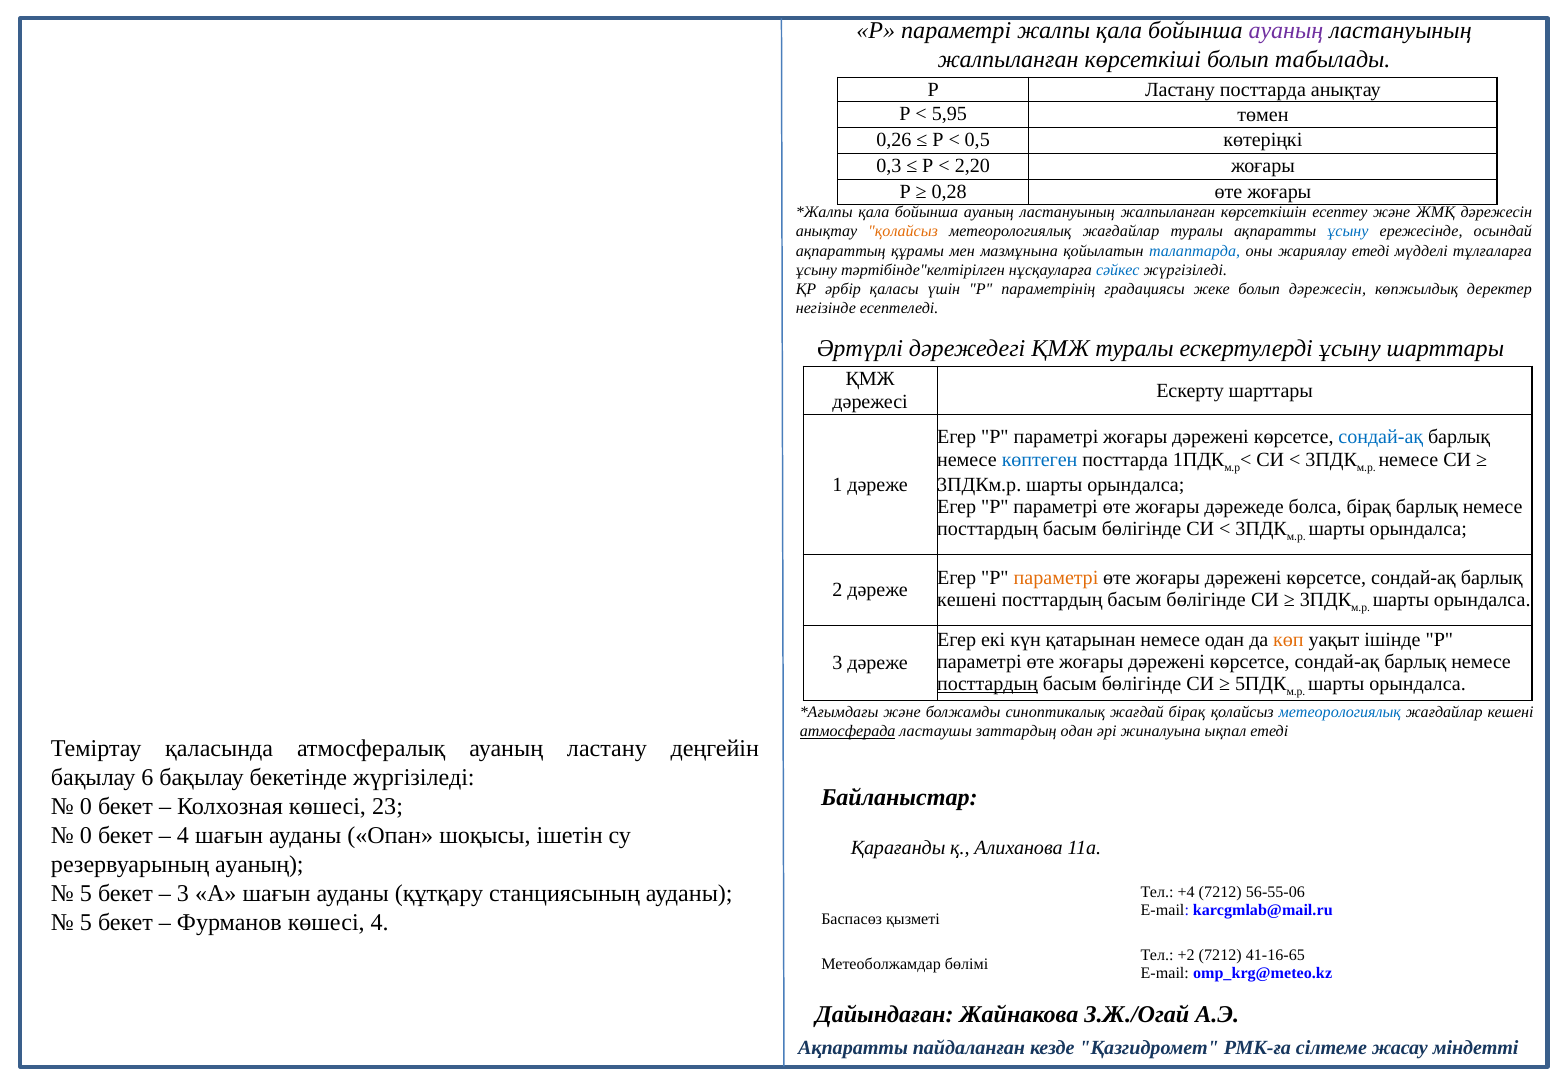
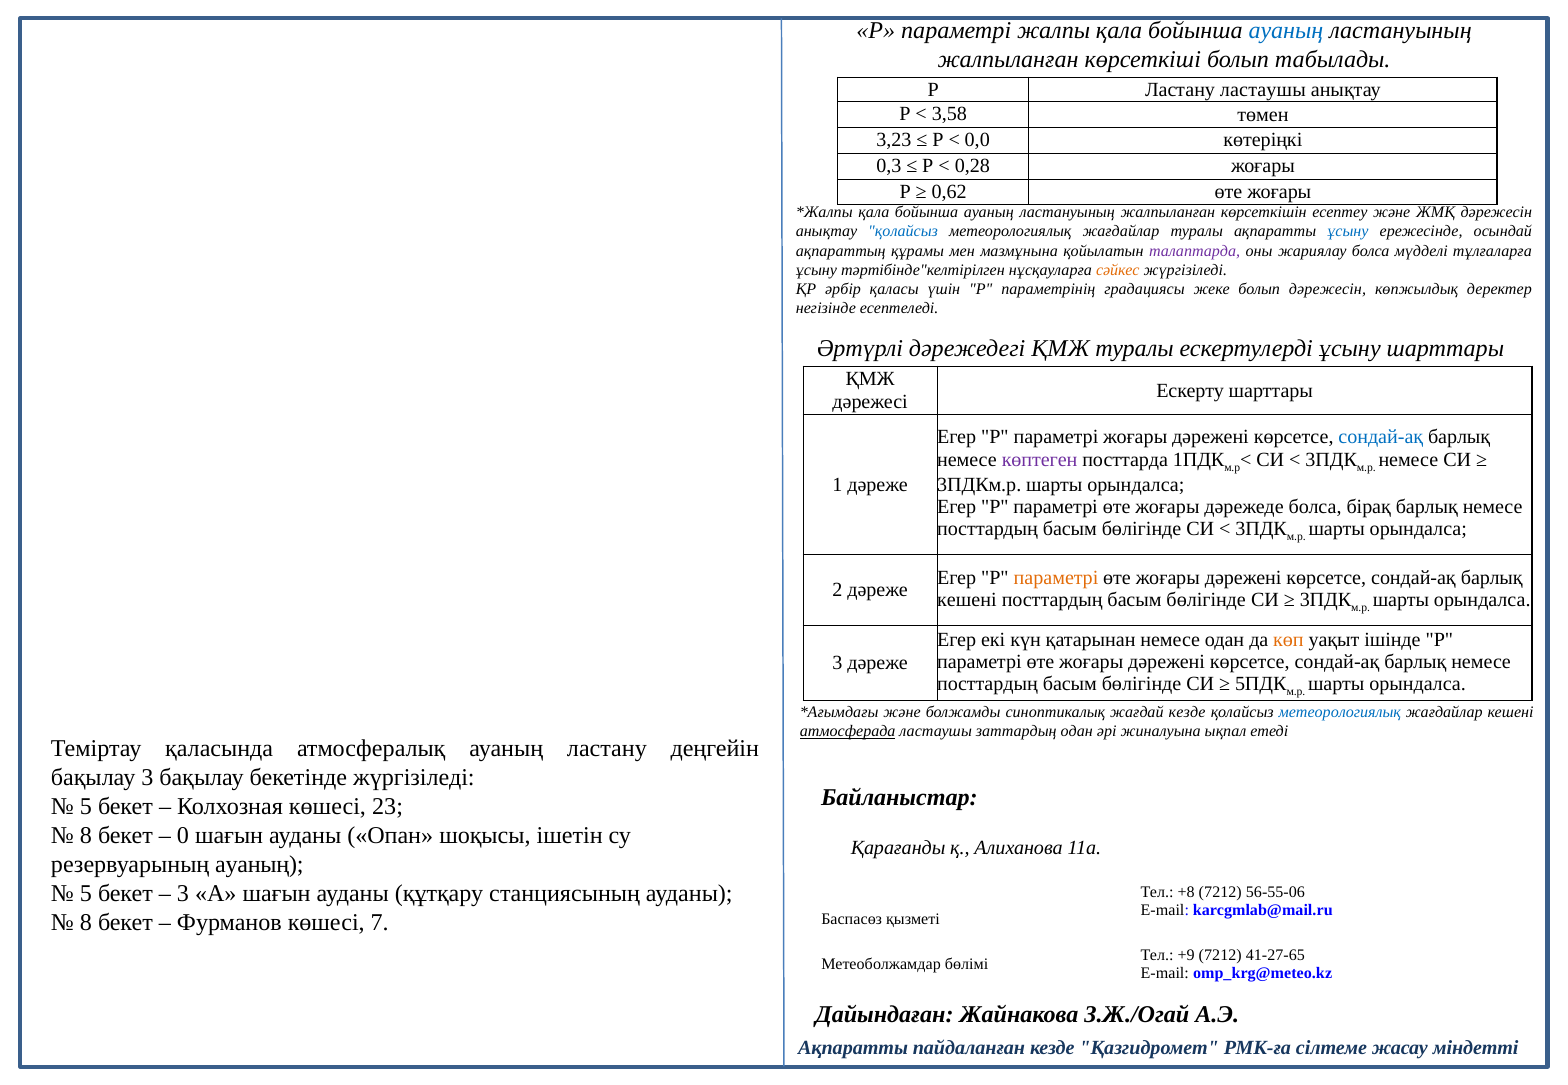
ауаның at (1286, 31) colour: purple -> blue
Ластану посттарда: посттарда -> ластаушы
5,95: 5,95 -> 3,58
0,26: 0,26 -> 3,23
0,5: 0,5 -> 0,0
2,20: 2,20 -> 0,28
0,28: 0,28 -> 0,62
қолайсыз at (903, 232) colour: orange -> blue
талаптарда colour: blue -> purple
жариялау етеді: етеді -> болса
сәйкес colour: blue -> orange
көптеген colour: blue -> purple
посттардың at (988, 684) underline: present -> none
жағдай бірақ: бірақ -> кезде
бақылау 6: 6 -> 3
0 at (86, 807): 0 -> 5
0 at (86, 836): 0 -> 8
4 at (183, 836): 4 -> 0
+4: +4 -> +8
5 at (86, 923): 5 -> 8
көшесі 4: 4 -> 7
+2: +2 -> +9
41-16-65: 41-16-65 -> 41-27-65
